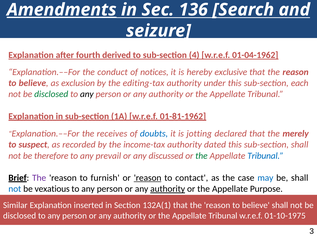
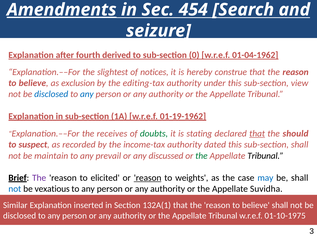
136: 136 -> 454
4: 4 -> 0
conduct: conduct -> slightest
exclusive: exclusive -> construe
each: each -> view
disclosed at (51, 94) colour: green -> blue
any at (87, 94) colour: black -> blue
01-81-1962: 01-81-1962 -> 01-19-1962
doubts colour: blue -> green
jotting: jotting -> stating
that at (257, 134) underline: none -> present
merely: merely -> should
therefore: therefore -> maintain
Tribunal at (265, 156) colour: blue -> black
furnish: furnish -> elicited
contact: contact -> weights
authority at (168, 190) underline: present -> none
Purpose: Purpose -> Suvidha
